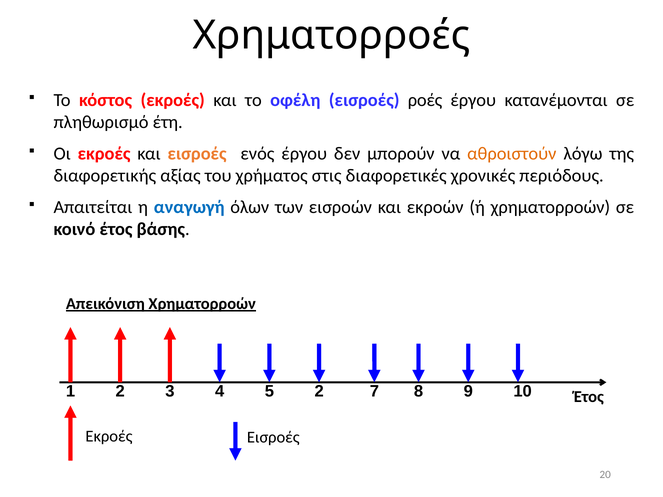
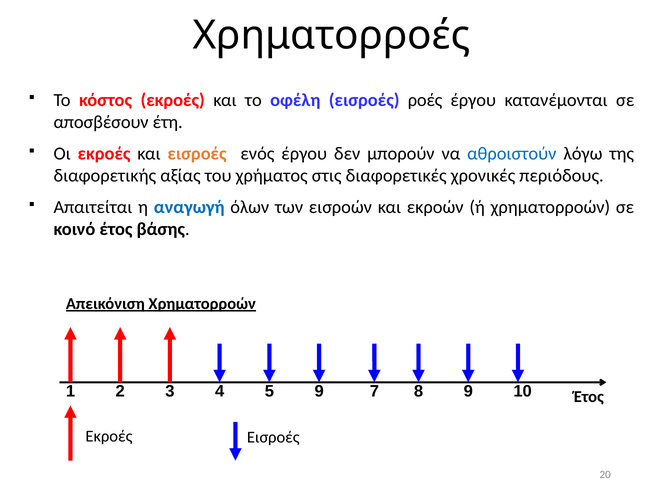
πληθωρισμό: πληθωρισμό -> αποσβέσουν
αθροιστούν colour: orange -> blue
5 2: 2 -> 9
